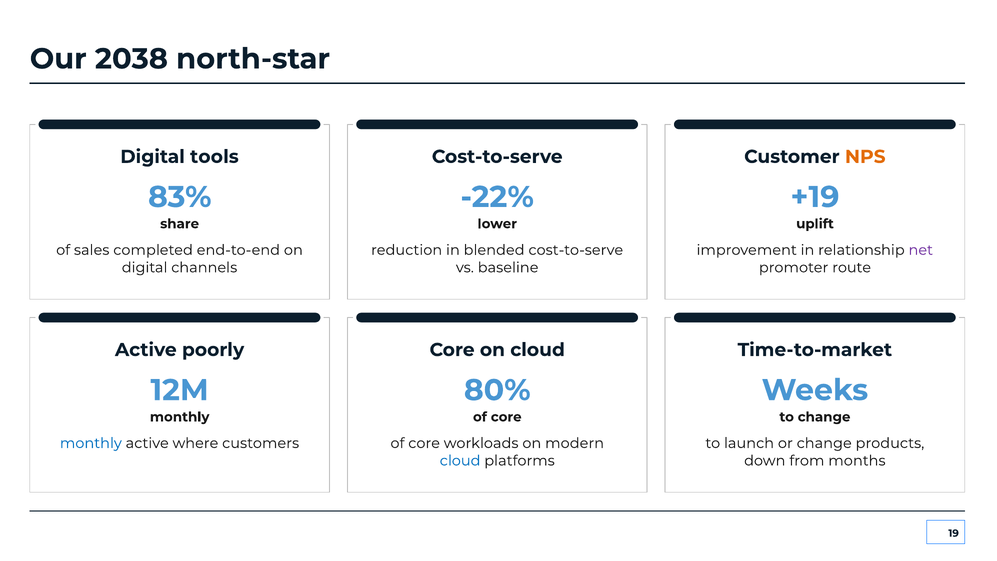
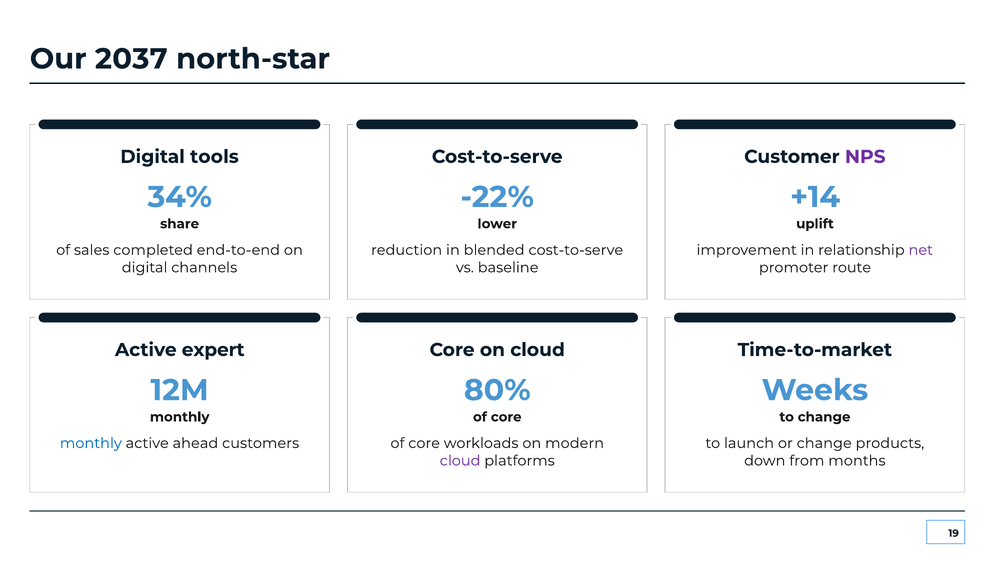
2038: 2038 -> 2037
NPS colour: orange -> purple
83%: 83% -> 34%
+19: +19 -> +14
poorly: poorly -> expert
where: where -> ahead
cloud at (460, 461) colour: blue -> purple
